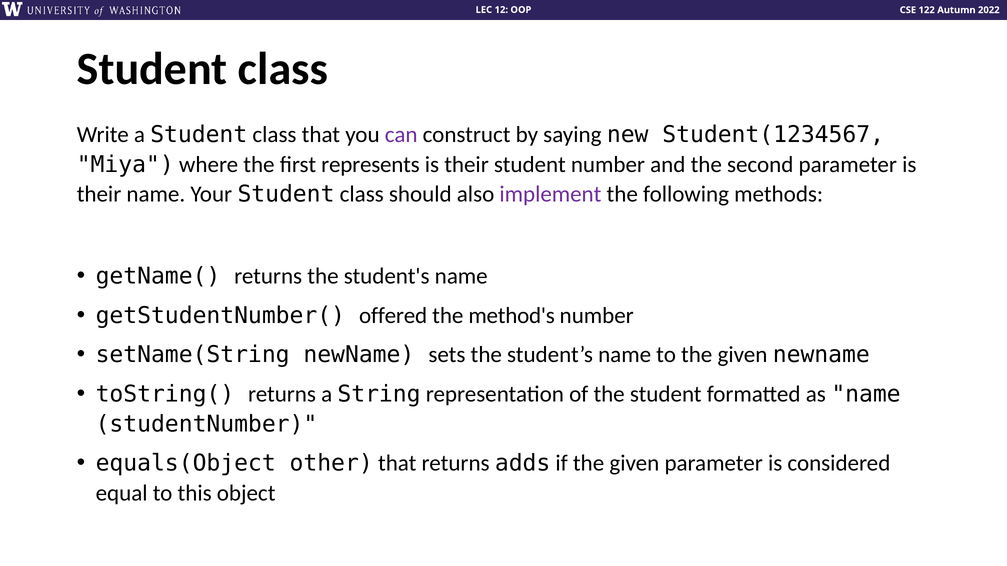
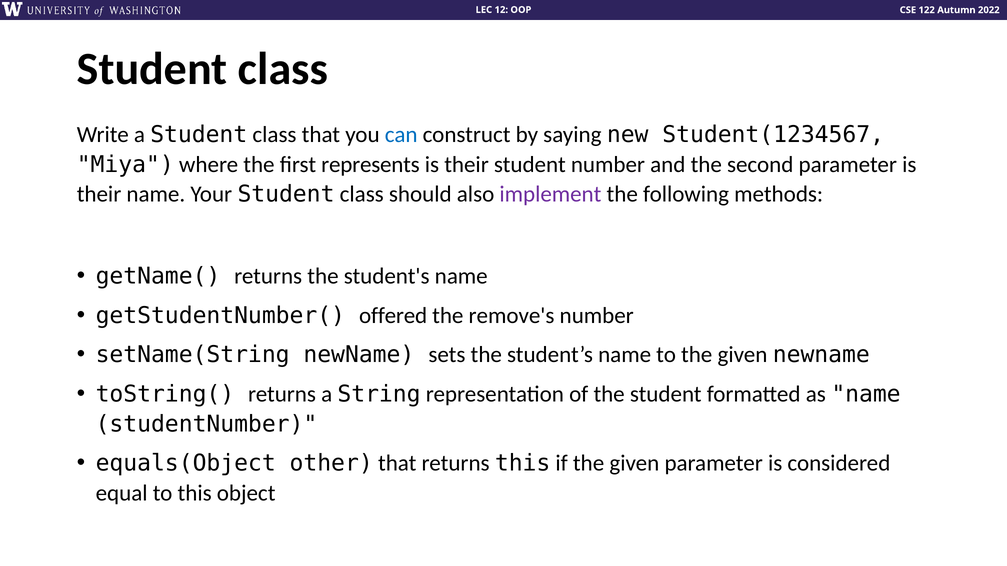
can colour: purple -> blue
method's: method's -> remove's
returns adds: adds -> this
